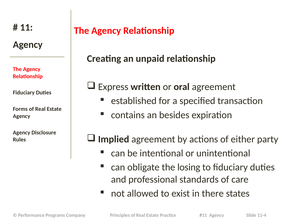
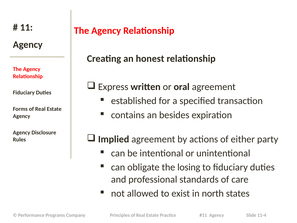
unpaid: unpaid -> honest
there: there -> north
